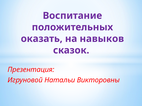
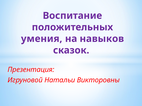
оказать: оказать -> умения
